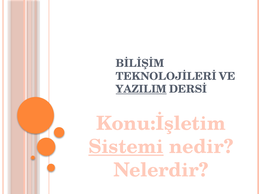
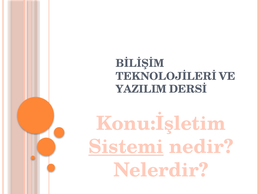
YAZILIM underline: present -> none
